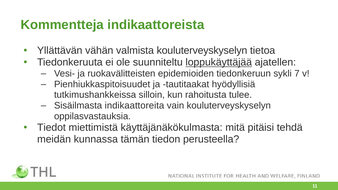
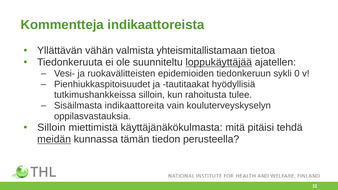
valmista kouluterveyskyselyn: kouluterveyskyselyn -> yhteismitallistamaan
7: 7 -> 0
Tiedot at (51, 128): Tiedot -> Silloin
meidän underline: none -> present
